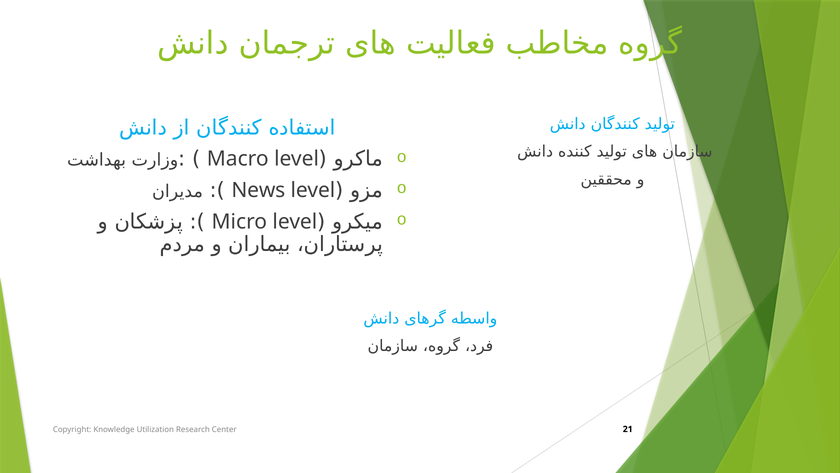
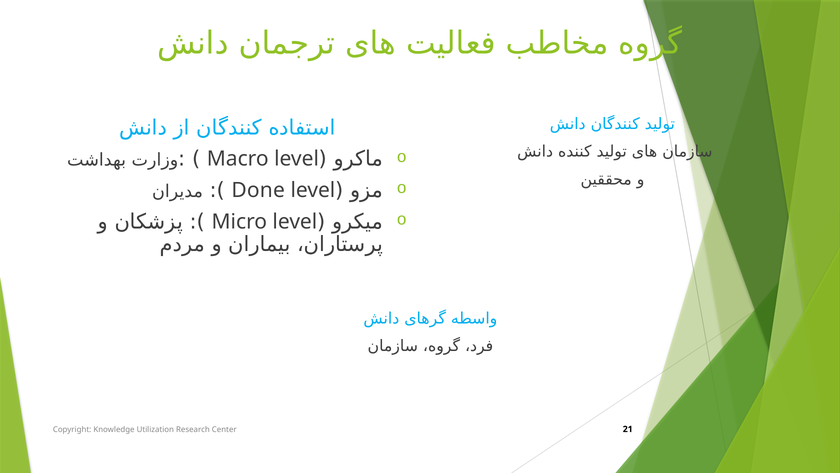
News: News -> Done
